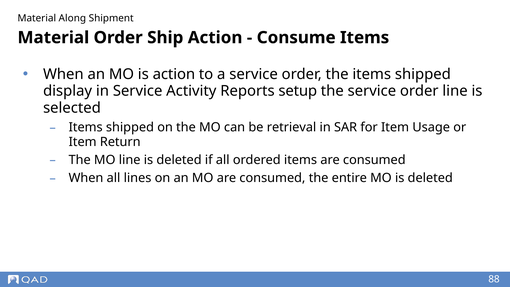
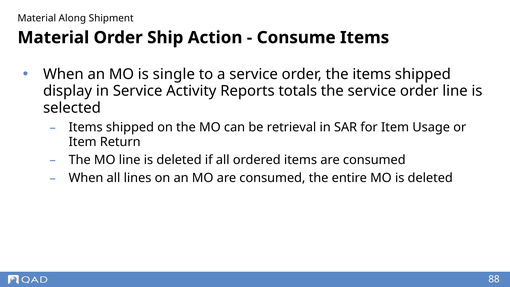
is action: action -> single
setup: setup -> totals
